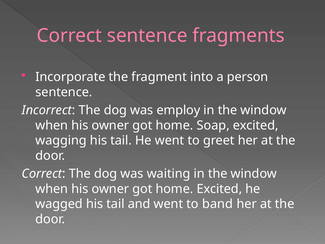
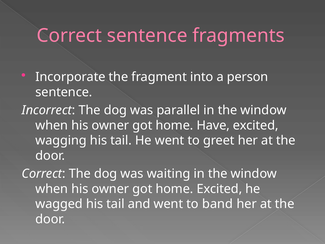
employ: employ -> parallel
Soap: Soap -> Have
